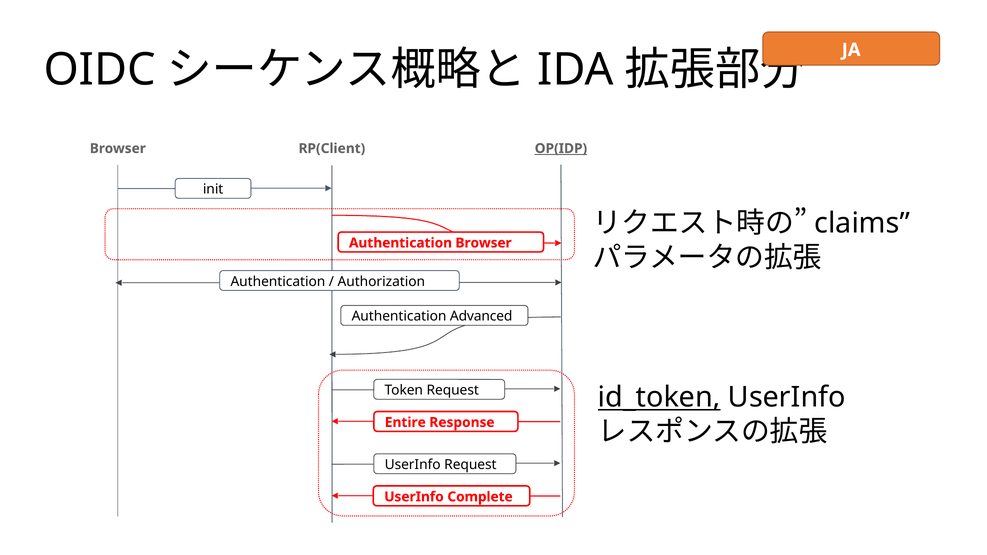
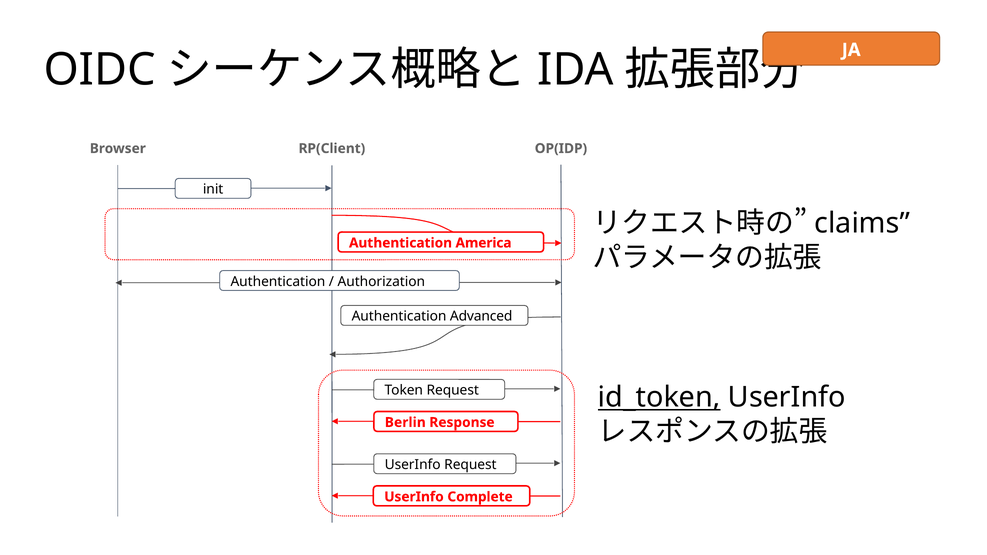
OP(IDP underline: present -> none
Authentication Browser: Browser -> America
Entire: Entire -> Berlin
